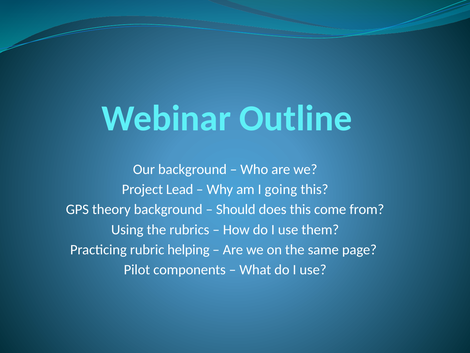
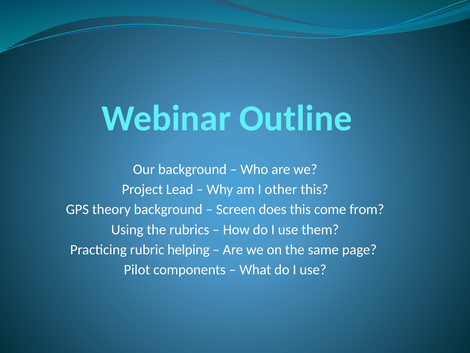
going: going -> other
Should: Should -> Screen
